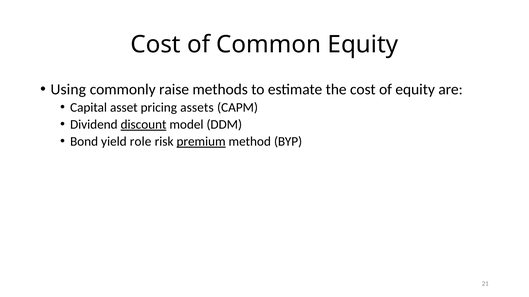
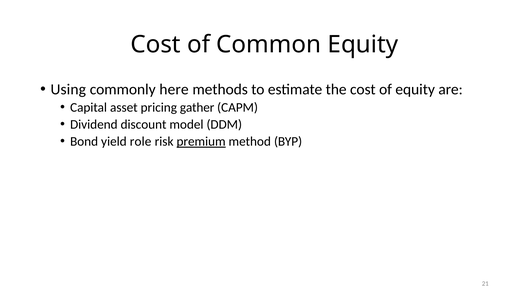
raise: raise -> here
assets: assets -> gather
discount underline: present -> none
